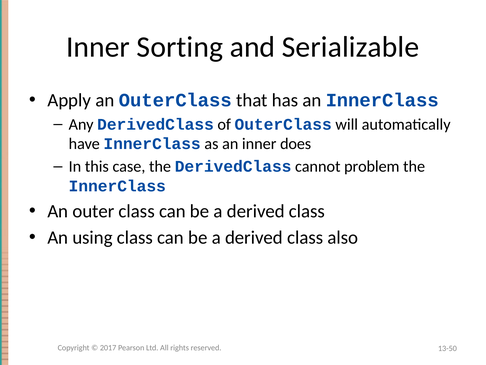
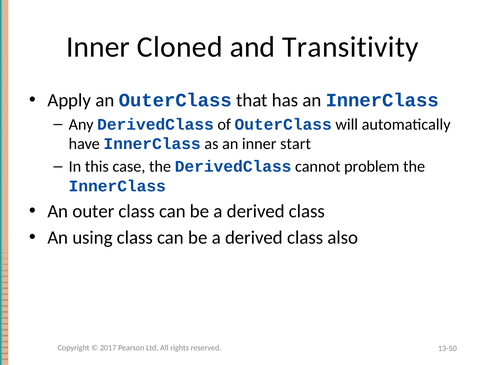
Sorting: Sorting -> Cloned
Serializable: Serializable -> Transitivity
does: does -> start
